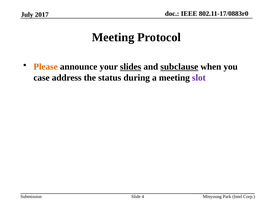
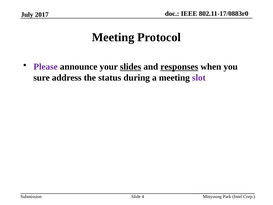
Please colour: orange -> purple
subclause: subclause -> responses
case: case -> sure
